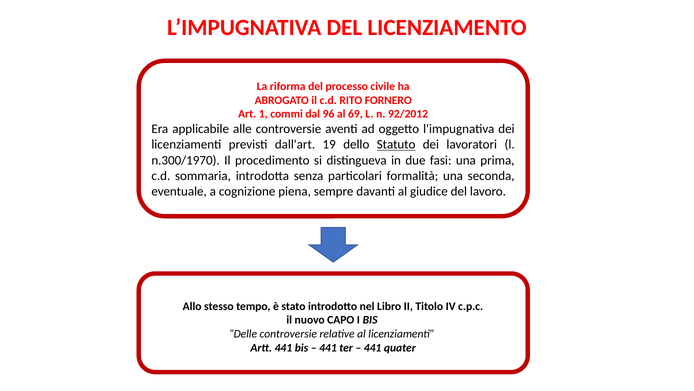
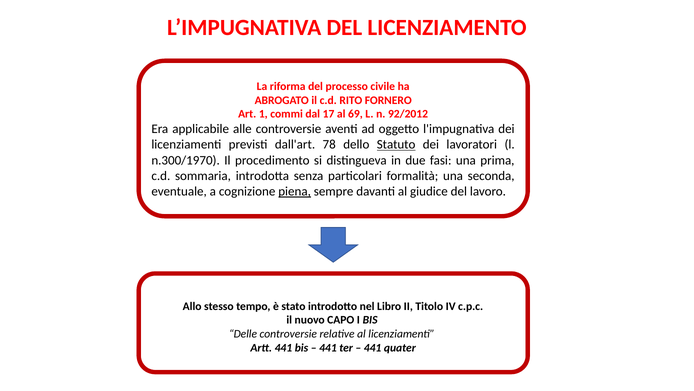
96: 96 -> 17
19: 19 -> 78
piena underline: none -> present
